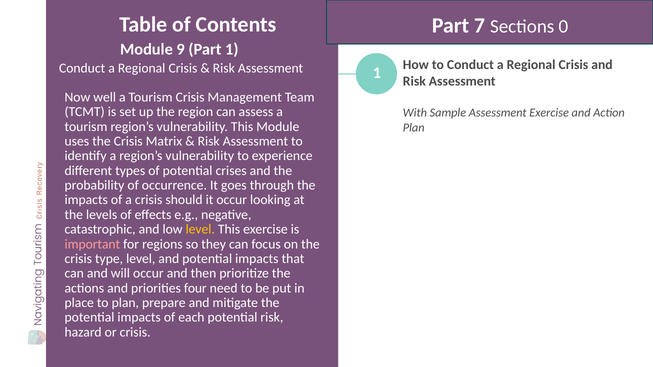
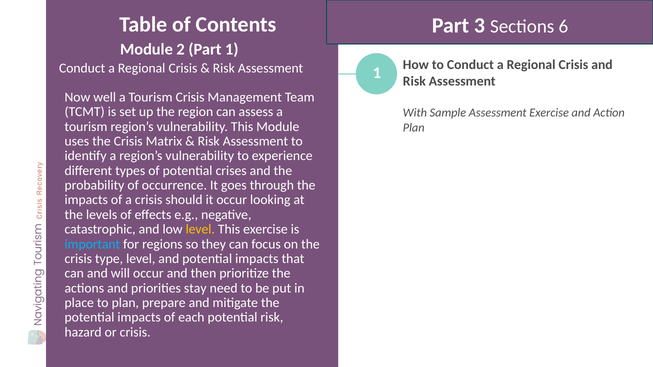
7: 7 -> 3
0: 0 -> 6
Module 9: 9 -> 2
important colour: pink -> light blue
four: four -> stay
